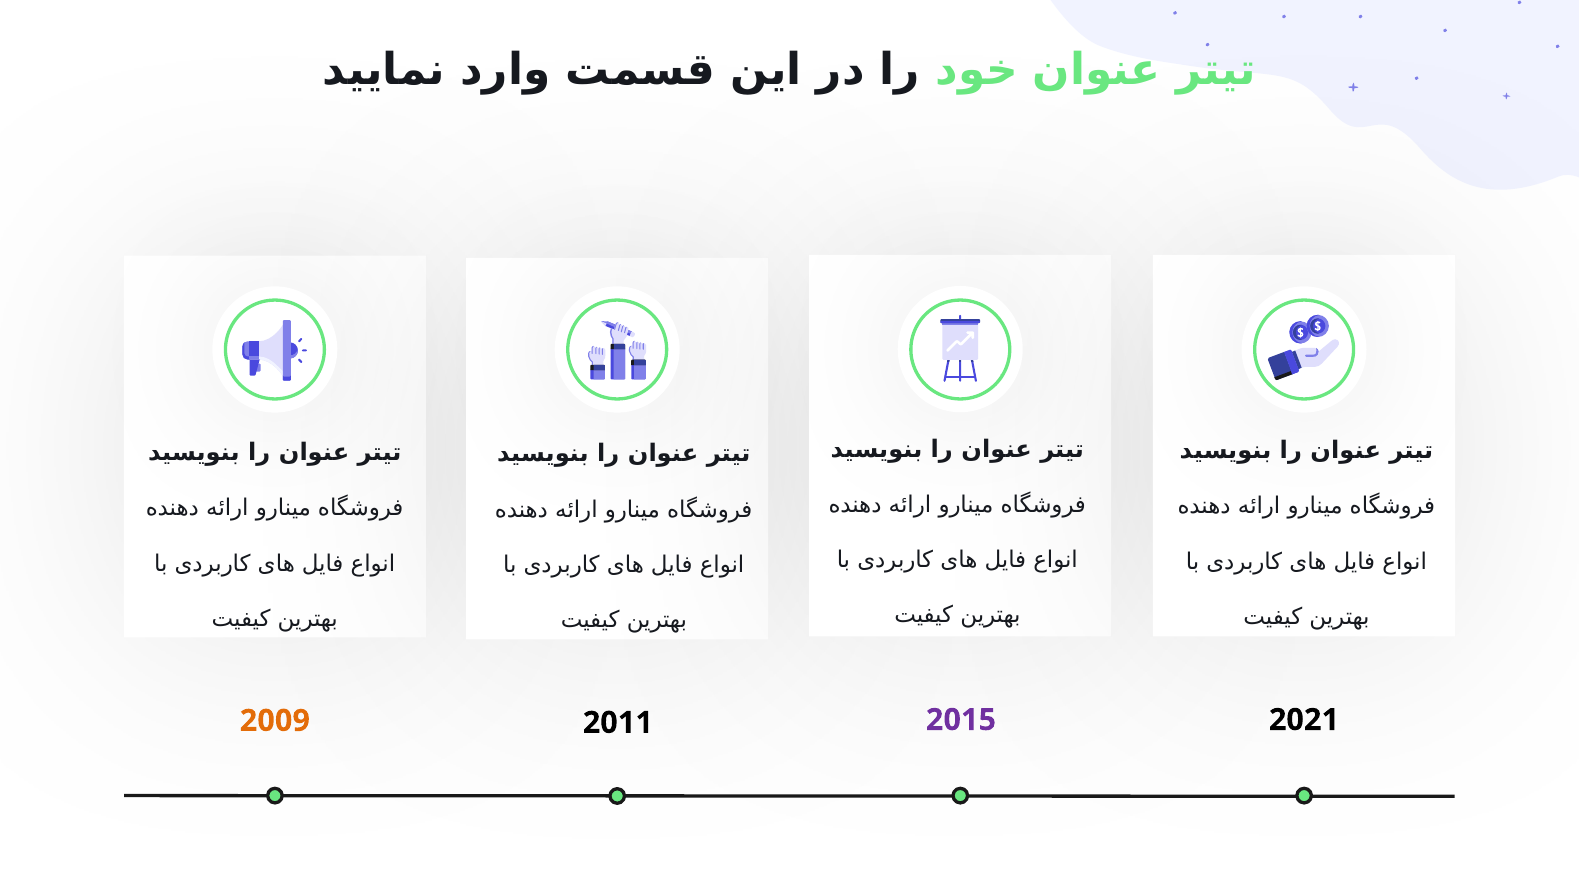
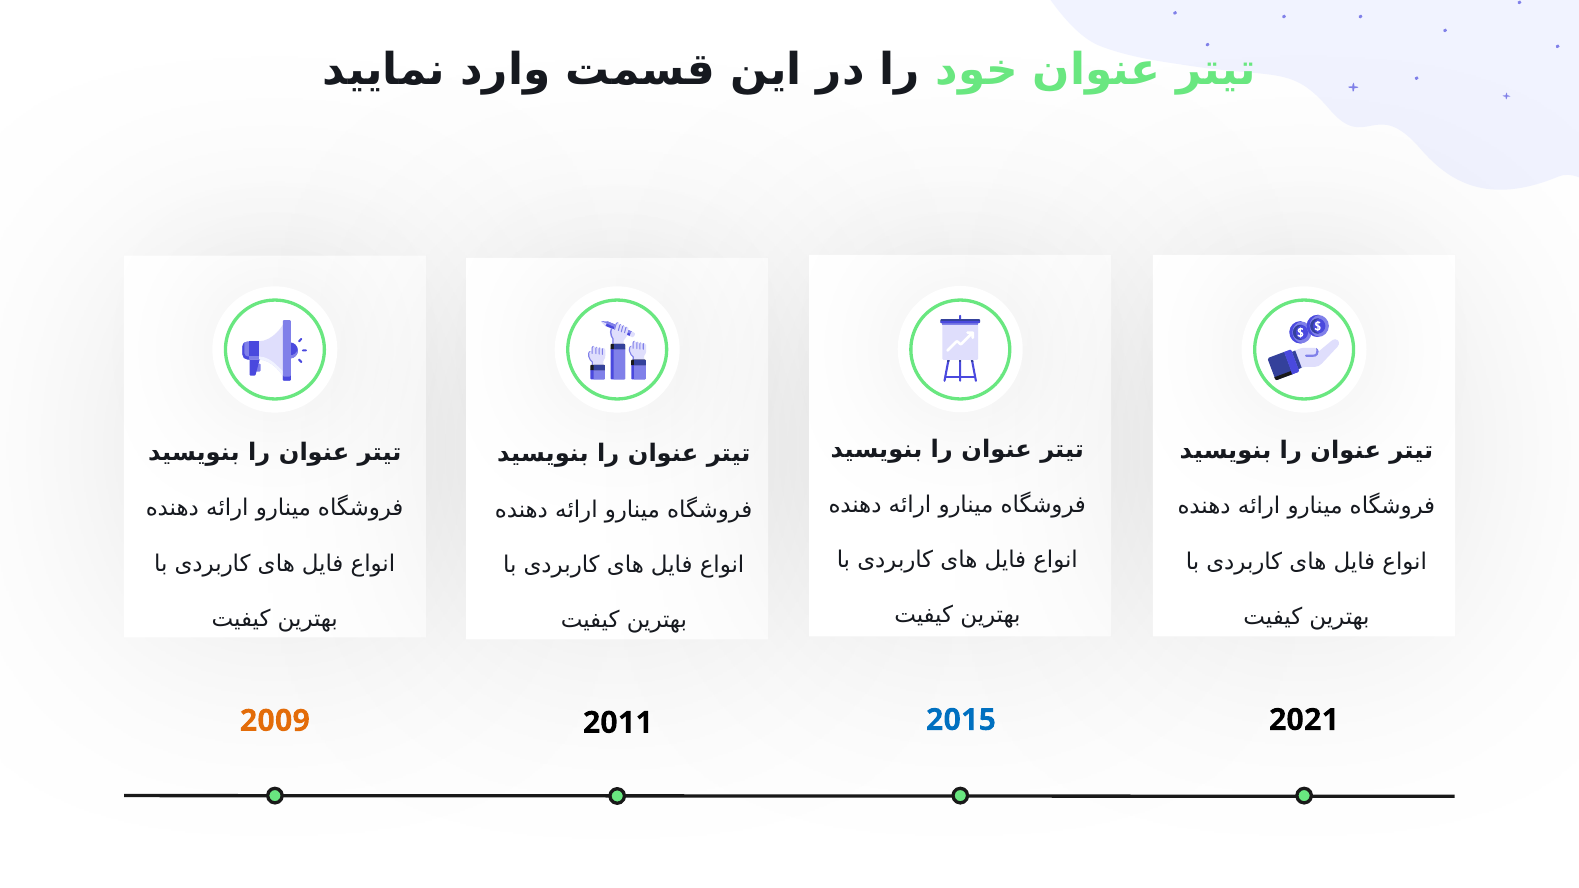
2015 colour: purple -> blue
